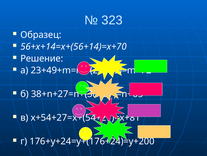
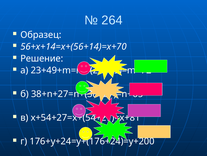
323: 323 -> 264
